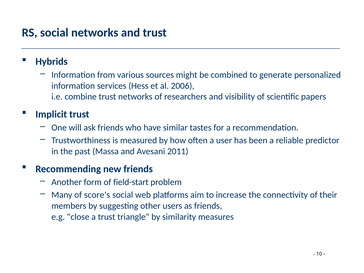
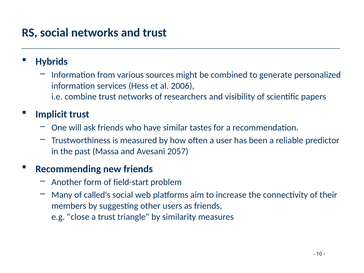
2011: 2011 -> 2057
score's: score's -> called's
